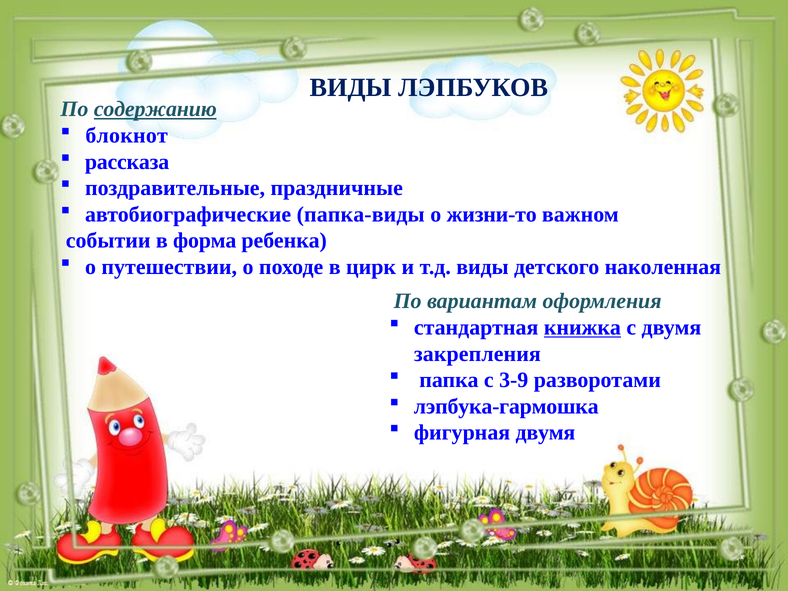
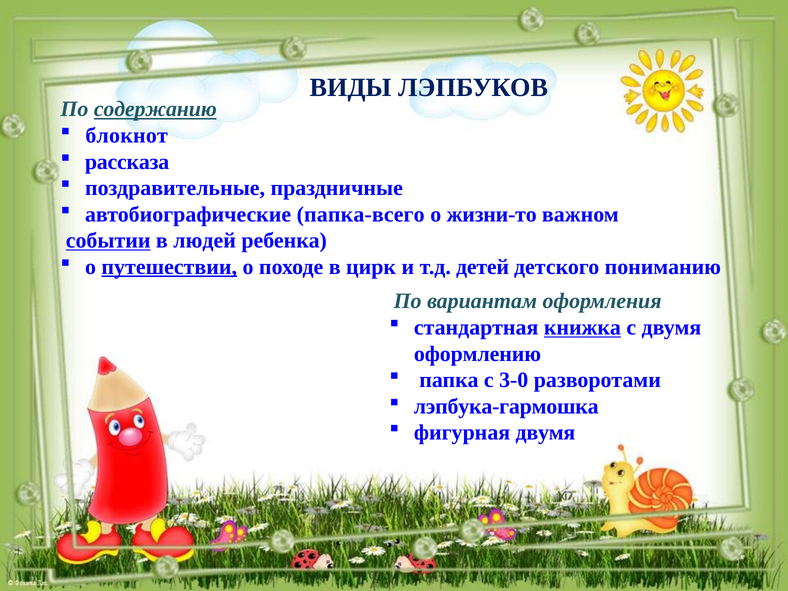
папка-виды: папка-виды -> папка-всего
событии underline: none -> present
форма: форма -> людей
путешествии underline: none -> present
т.д виды: виды -> детей
наколенная: наколенная -> пониманию
закрепления: закрепления -> оформлению
3-9: 3-9 -> 3-0
